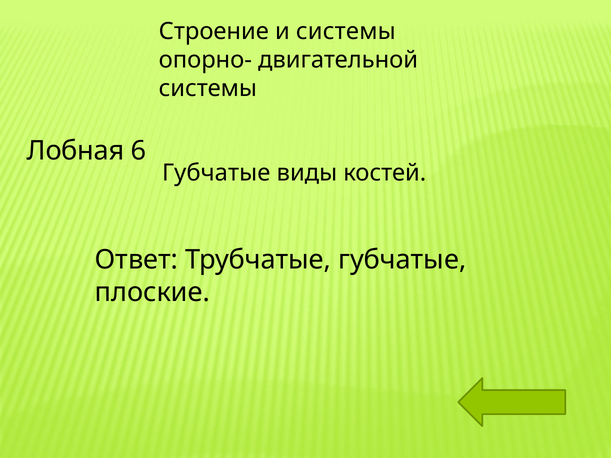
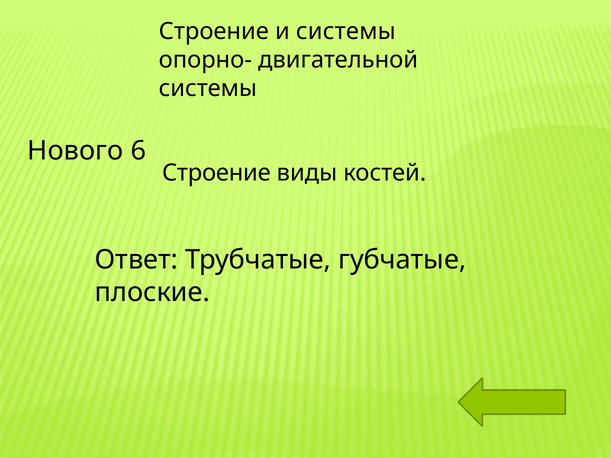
Лобная: Лобная -> Нового
Губчатые at (216, 173): Губчатые -> Строение
